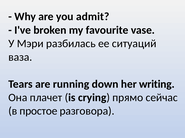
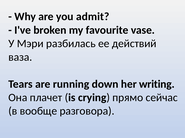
ситуаций: ситуаций -> действий
простое: простое -> вообще
